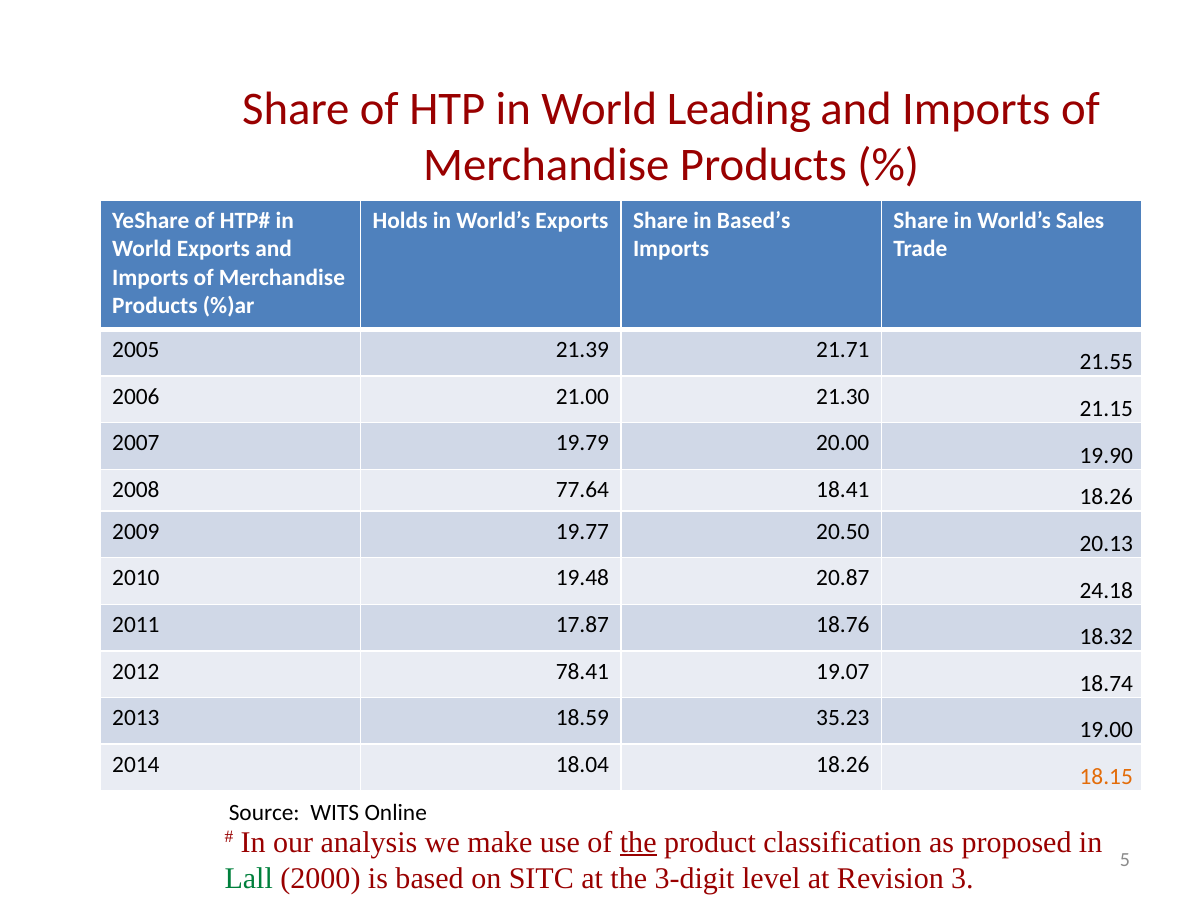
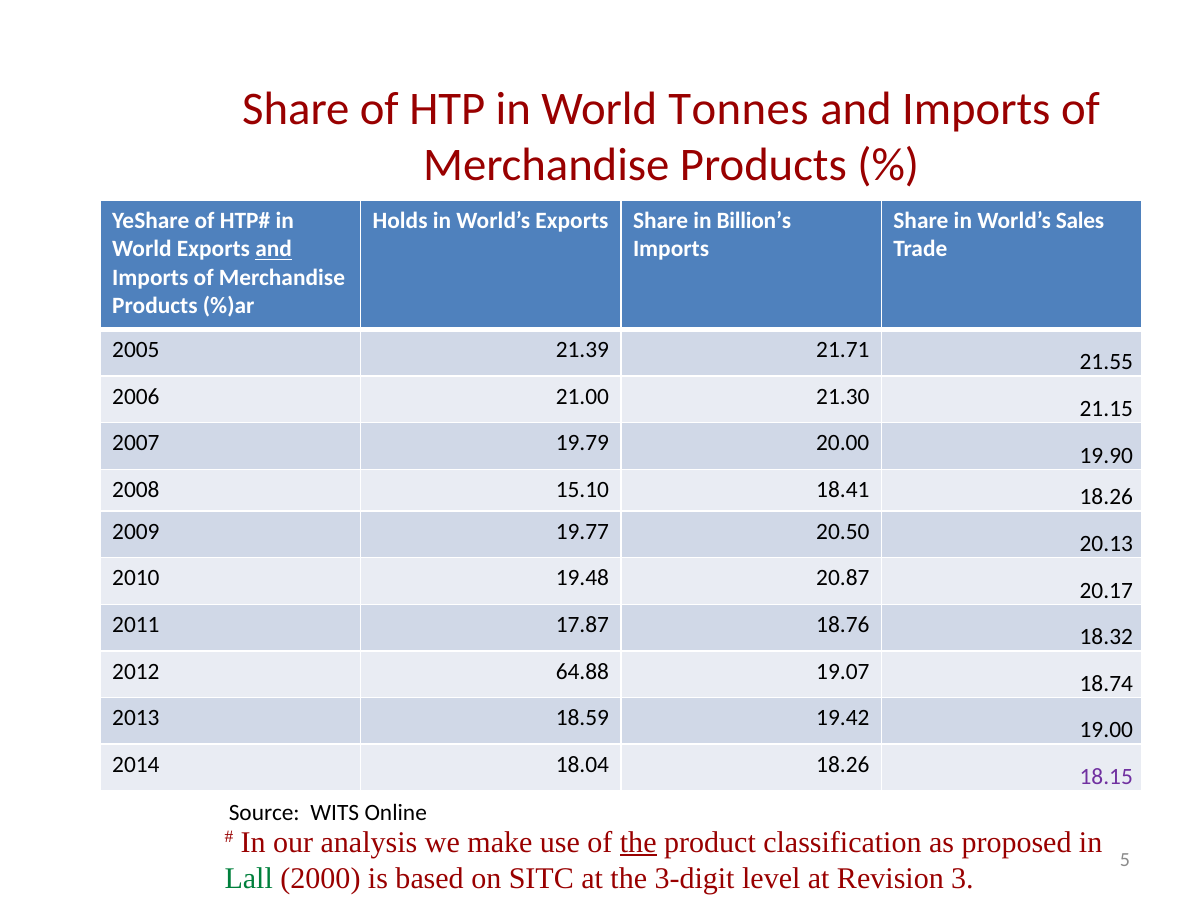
Leading: Leading -> Tonnes
Based’s: Based’s -> Billion’s
and at (274, 249) underline: none -> present
77.64: 77.64 -> 15.10
24.18: 24.18 -> 20.17
78.41: 78.41 -> 64.88
35.23: 35.23 -> 19.42
18.15 colour: orange -> purple
